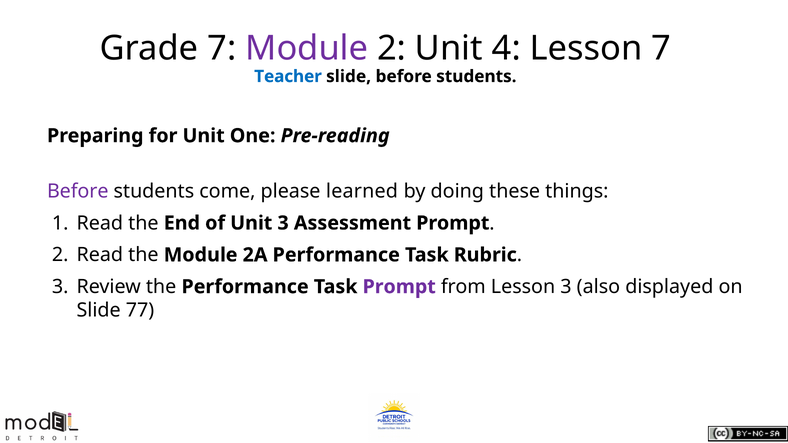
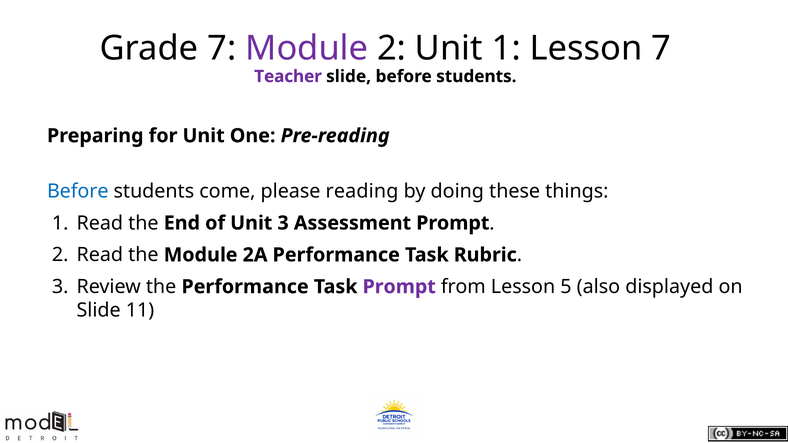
Unit 4: 4 -> 1
Teacher colour: blue -> purple
Before at (78, 191) colour: purple -> blue
learned: learned -> reading
Lesson 3: 3 -> 5
77: 77 -> 11
